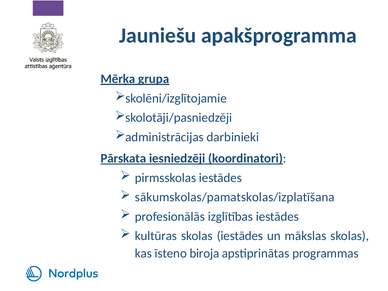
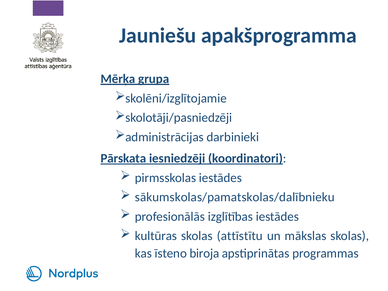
sākumskolas/pamatskolas/izplatīšana: sākumskolas/pamatskolas/izplatīšana -> sākumskolas/pamatskolas/dalībnieku
skolas iestādes: iestādes -> attīstītu
